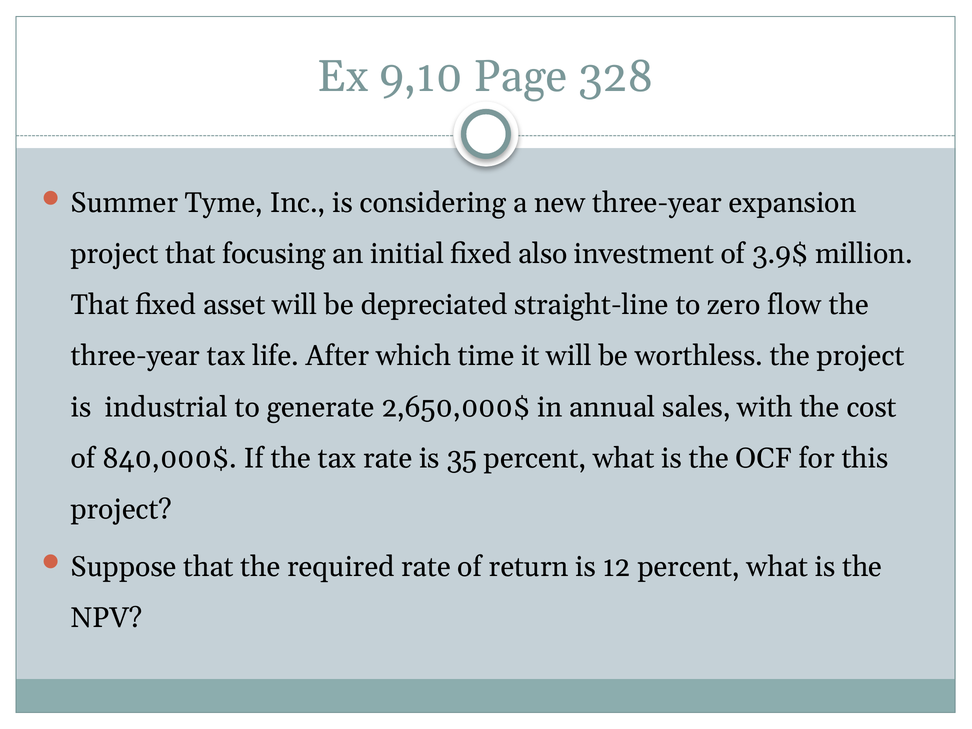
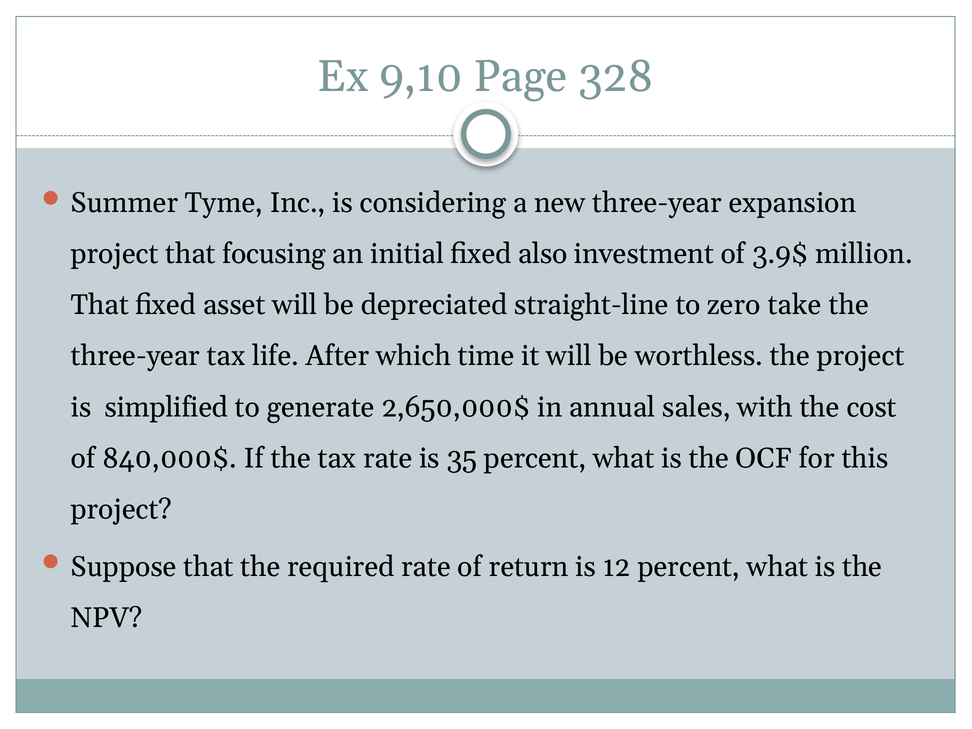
flow: flow -> take
industrial: industrial -> simplified
